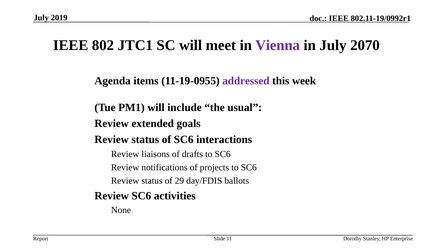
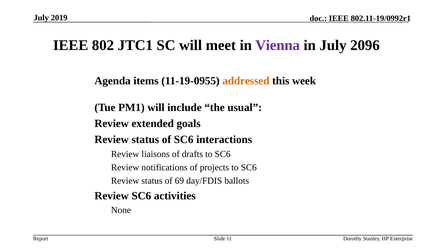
2070: 2070 -> 2096
addressed colour: purple -> orange
29: 29 -> 69
